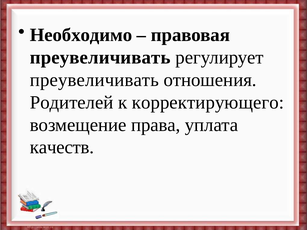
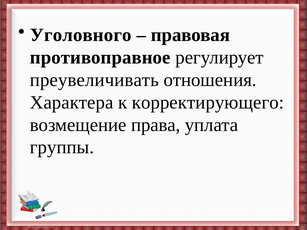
Необходимо: Необходимо -> Уголовного
преувеличивать at (100, 57): преувеличивать -> противоправное
Родителей: Родителей -> Характера
качеств: качеств -> группы
